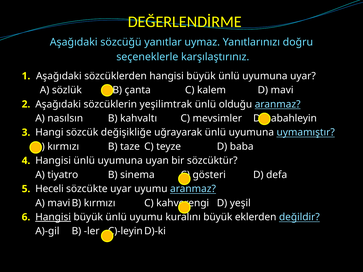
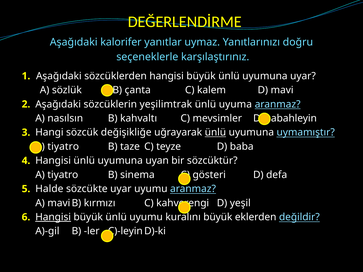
sözcüğü: sözcüğü -> kalorifer
olduğu: olduğu -> uyuma
ünlü at (215, 133) underline: none -> present
kırmızı at (63, 147): kırmızı -> tiyatro
Heceli: Heceli -> Halde
